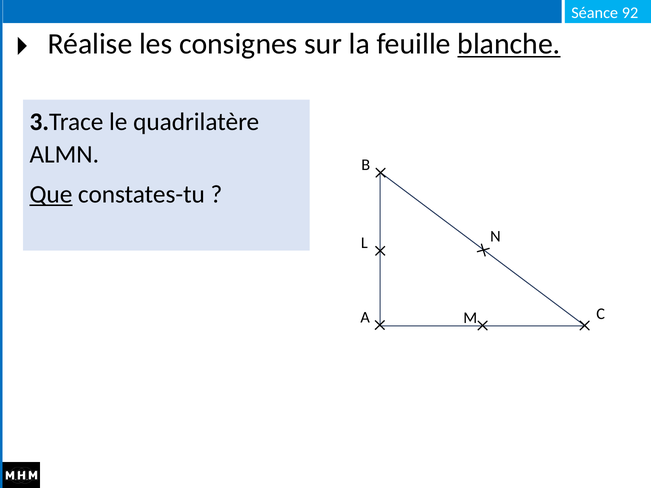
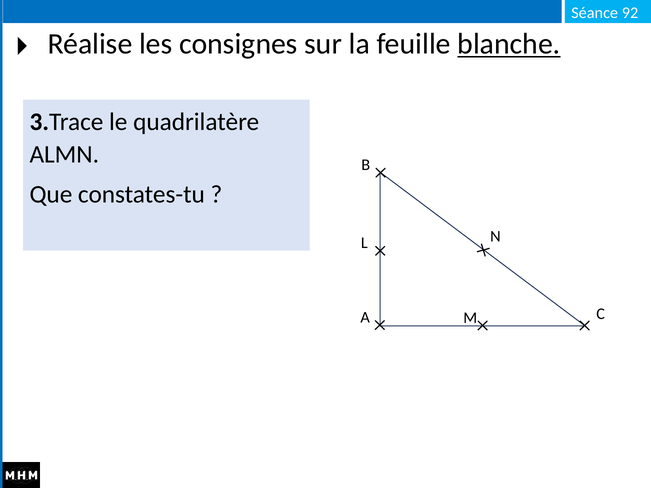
Que underline: present -> none
